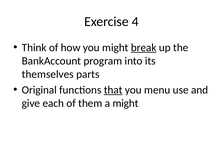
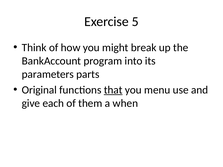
4: 4 -> 5
break underline: present -> none
themselves: themselves -> parameters
a might: might -> when
